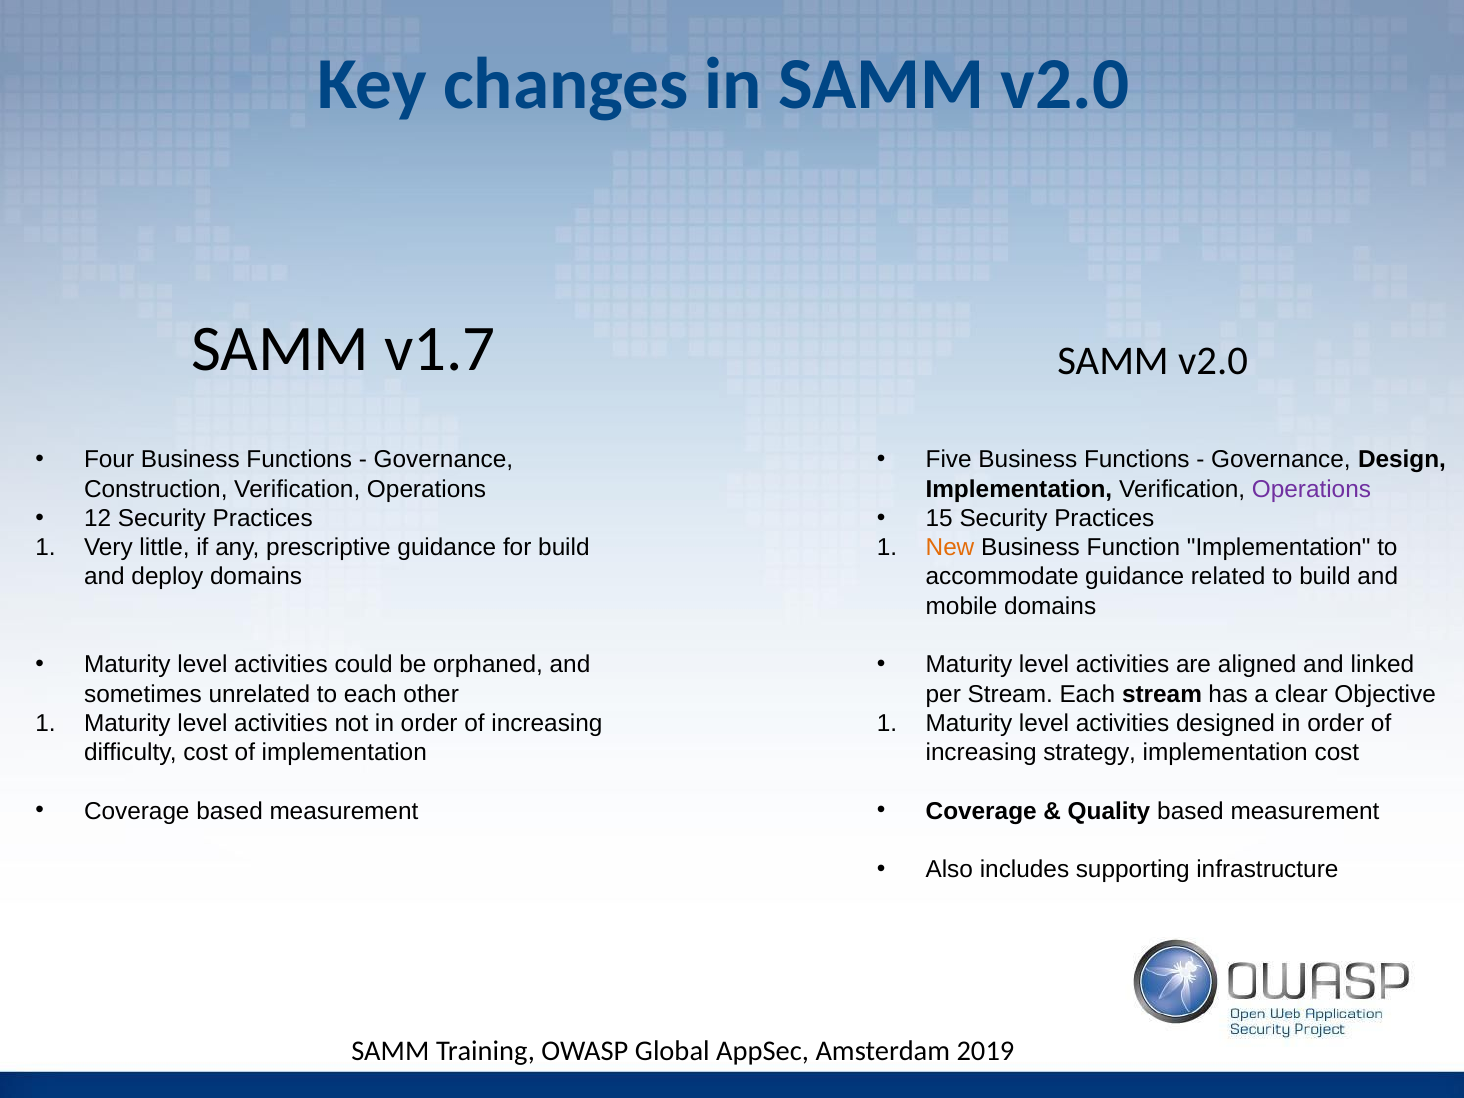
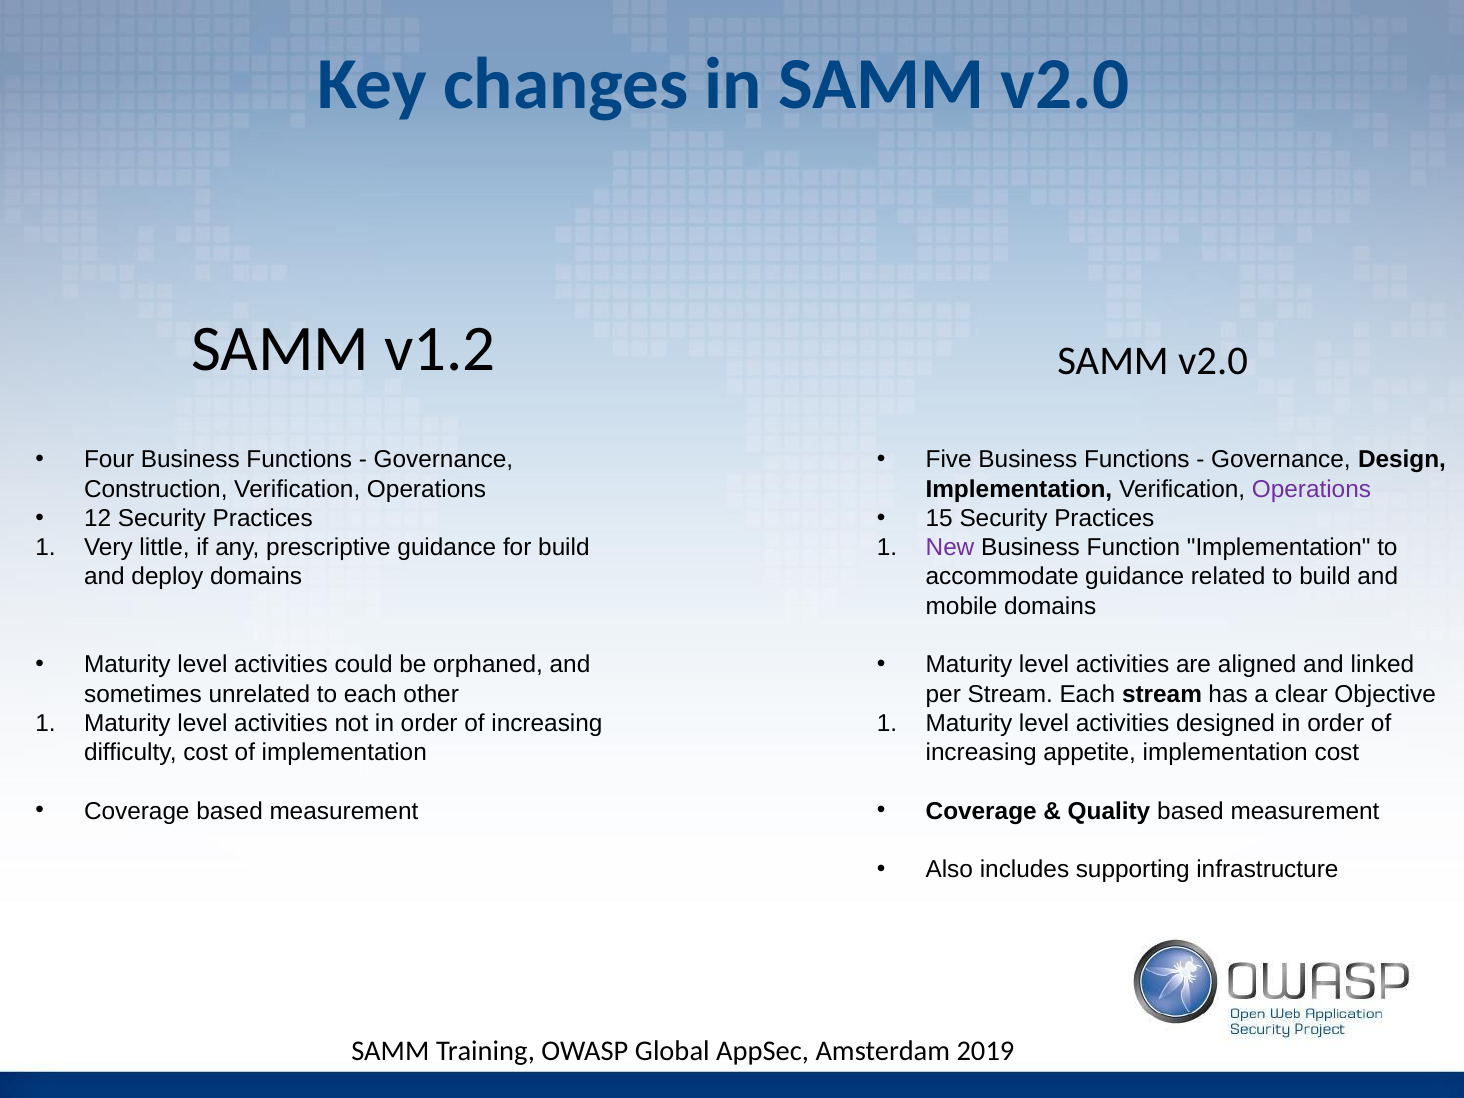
v1.7: v1.7 -> v1.2
New colour: orange -> purple
strategy: strategy -> appetite
